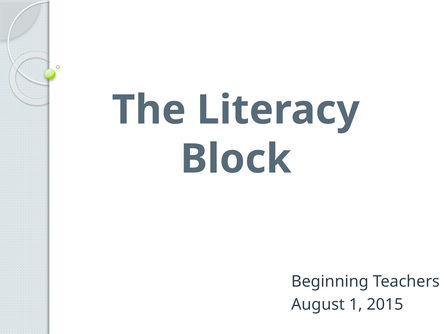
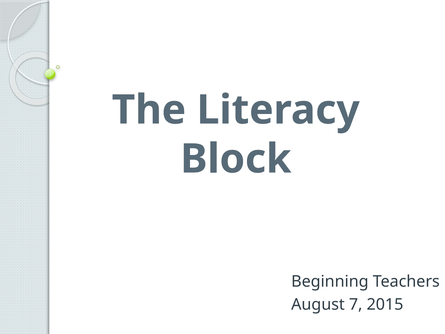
1: 1 -> 7
